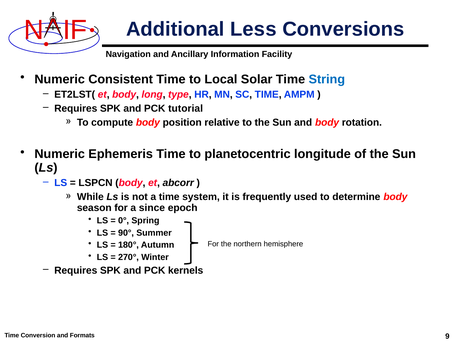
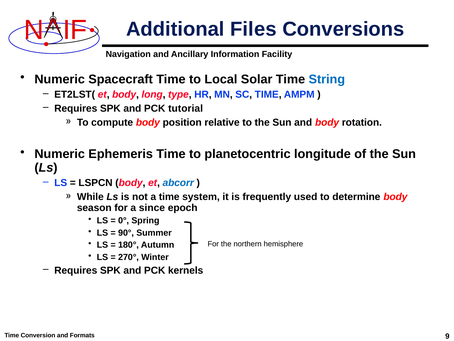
Less: Less -> Files
Consistent: Consistent -> Spacecraft
abcorr colour: black -> blue
